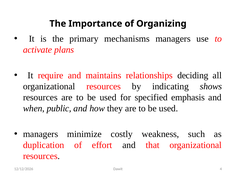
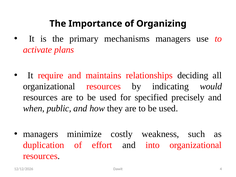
shows: shows -> would
emphasis: emphasis -> precisely
that: that -> into
